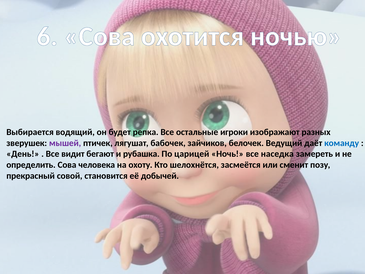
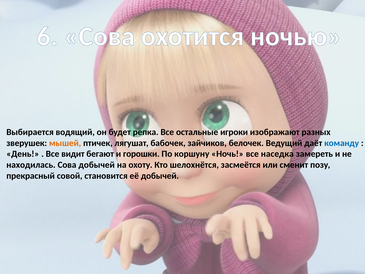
мышей colour: purple -> orange
рубашка: рубашка -> горошки
царицей: царицей -> коршуну
определить: определить -> находилась
Сова человека: человека -> добычей
